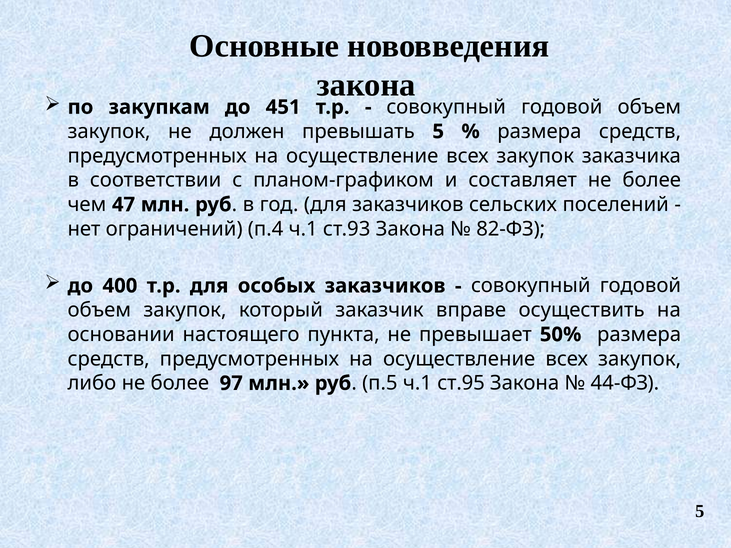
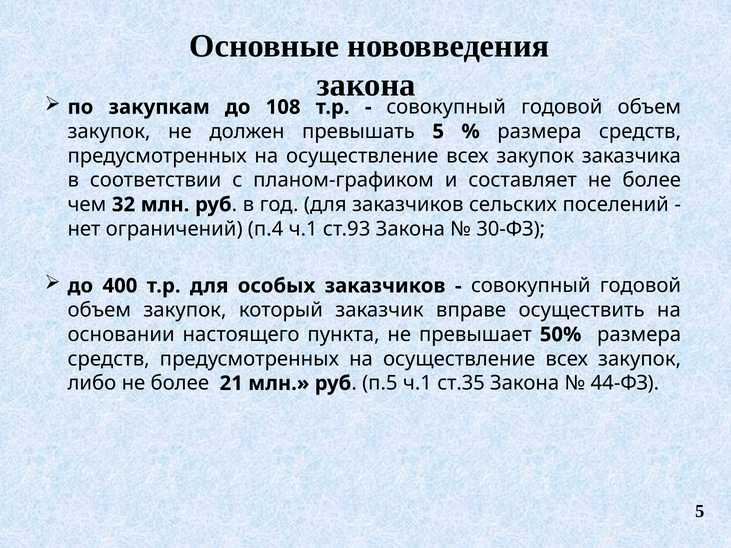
451: 451 -> 108
47: 47 -> 32
82-ФЗ: 82-ФЗ -> 30-ФЗ
97: 97 -> 21
ст.95: ст.95 -> ст.35
